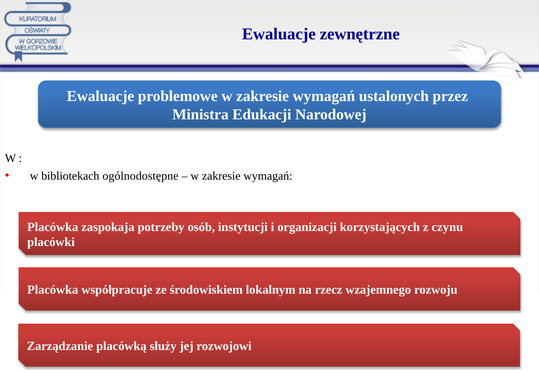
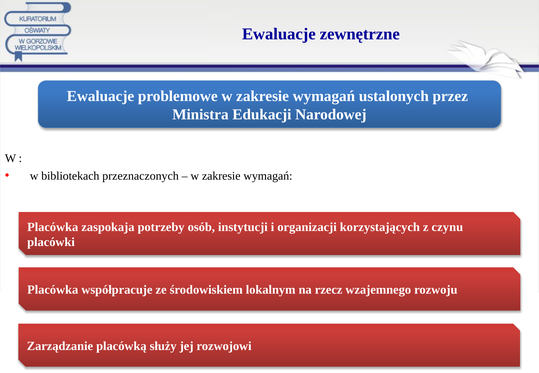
ogólnodostępne: ogólnodostępne -> przeznaczonych
